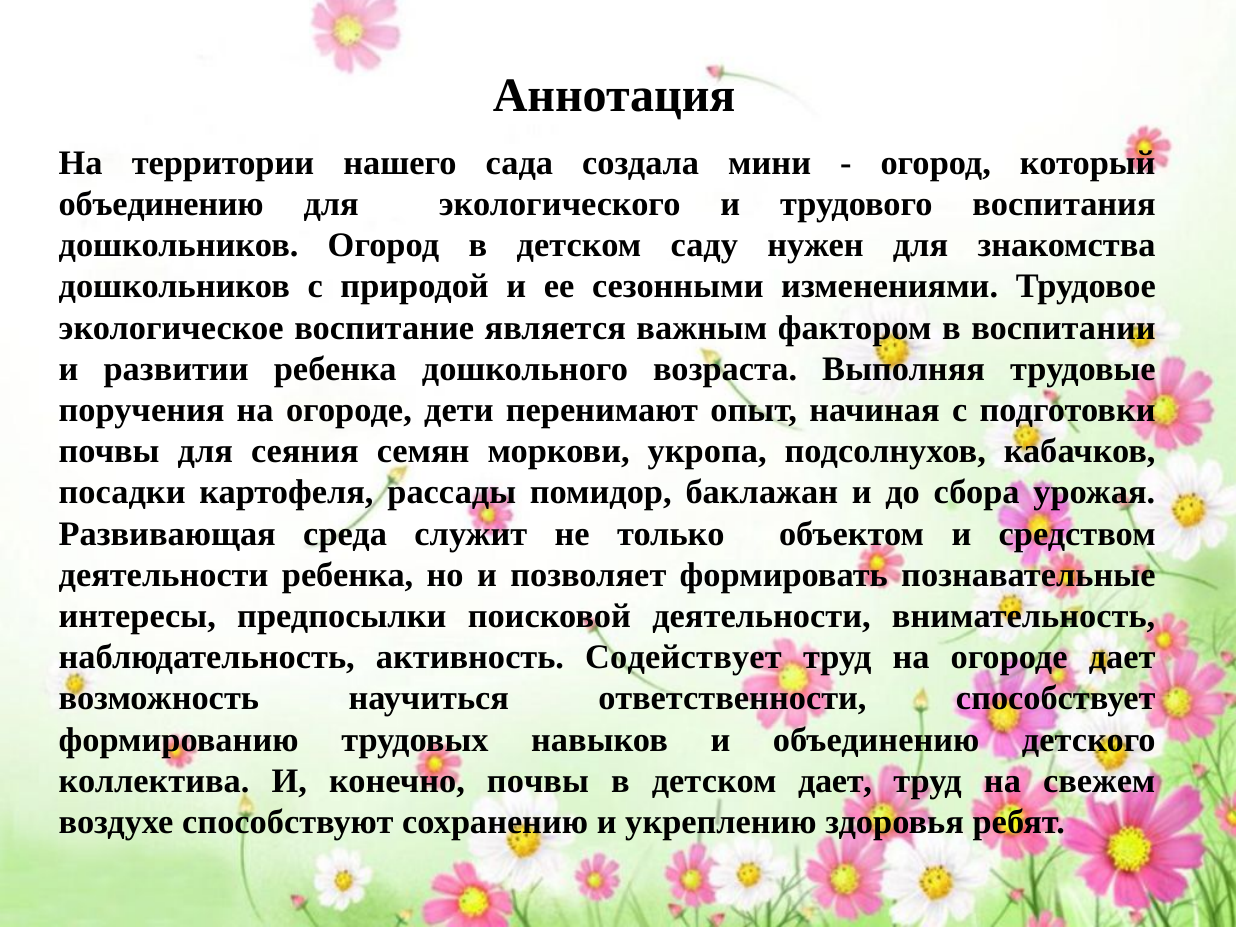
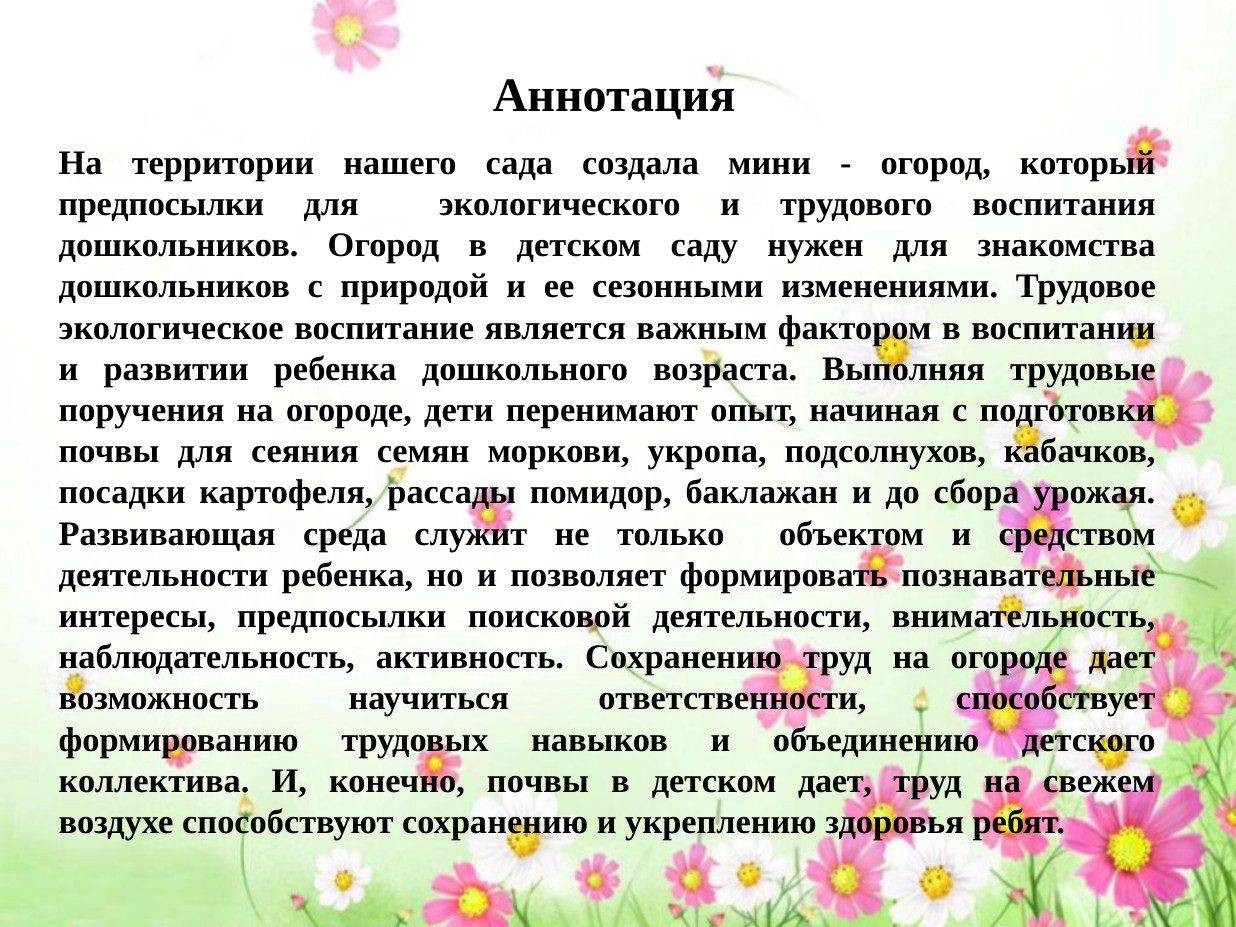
объединению at (161, 204): объединению -> предпосылки
активность Содействует: Содействует -> Сохранению
